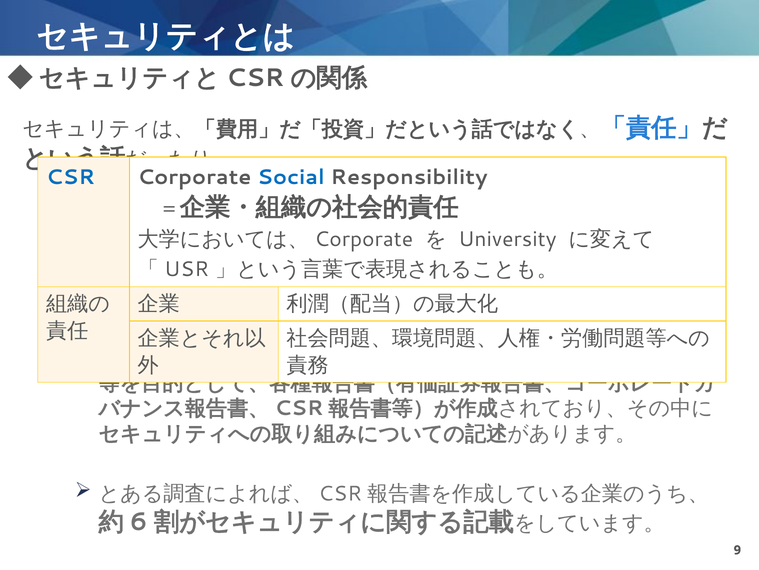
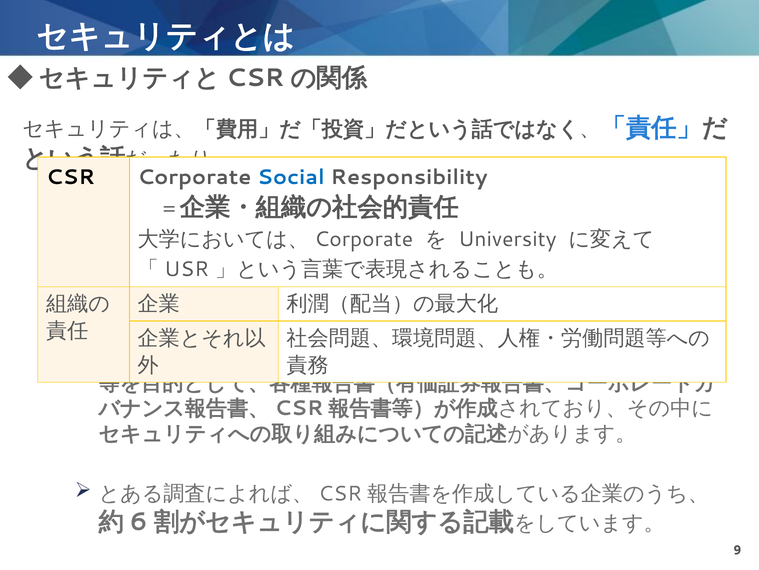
CSR colour: blue -> black
